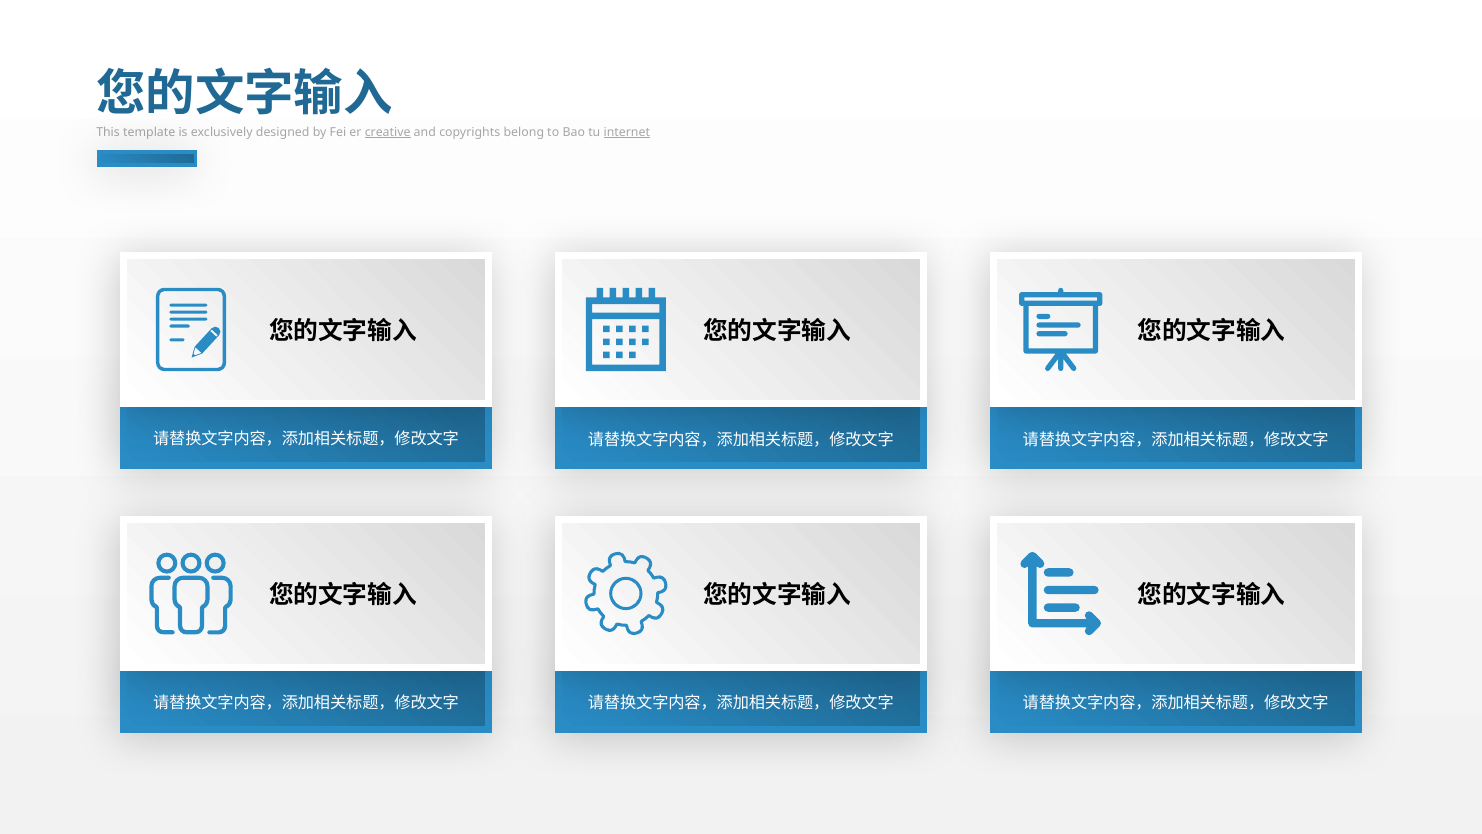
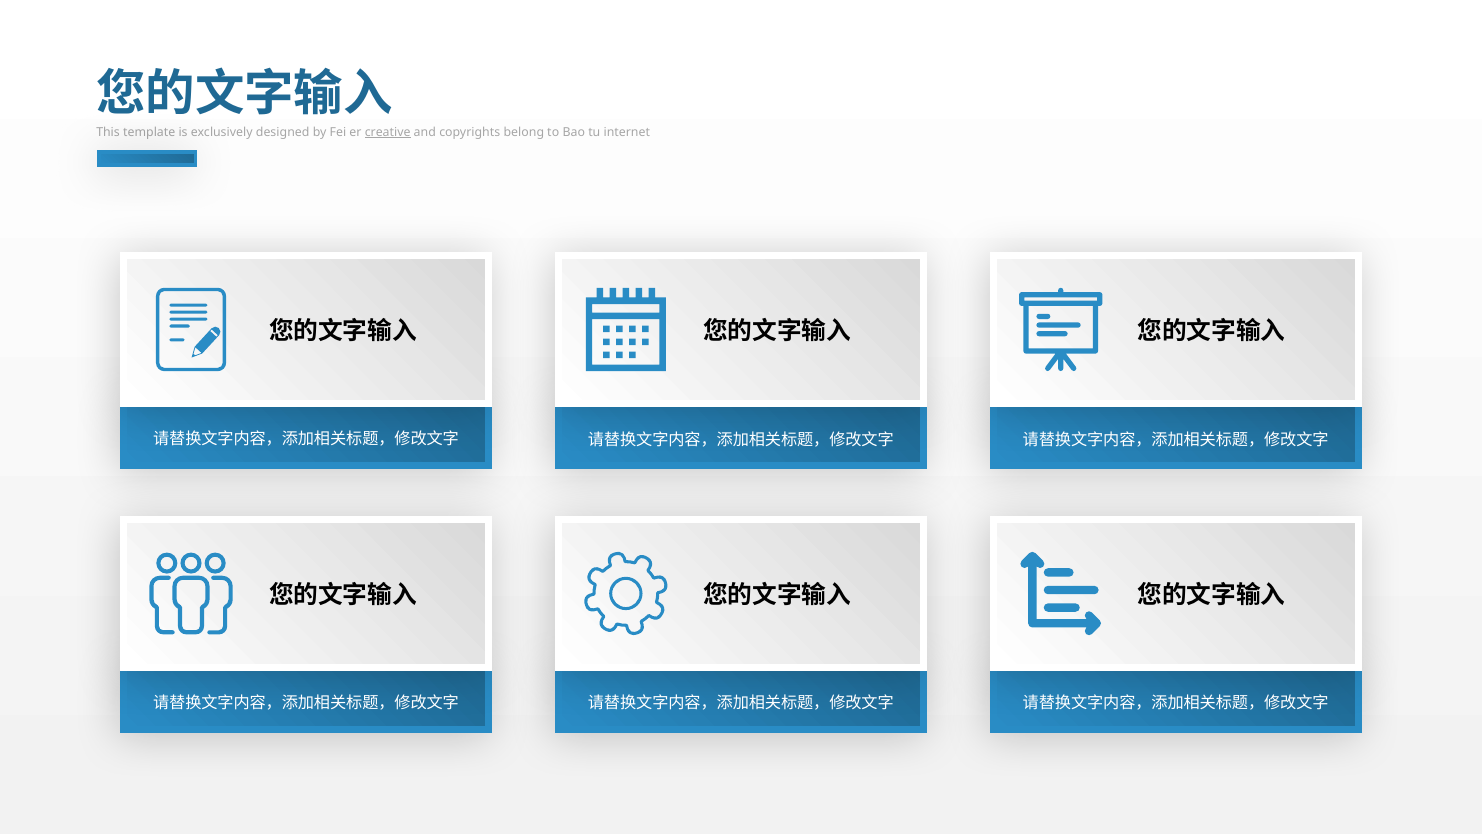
internet underline: present -> none
